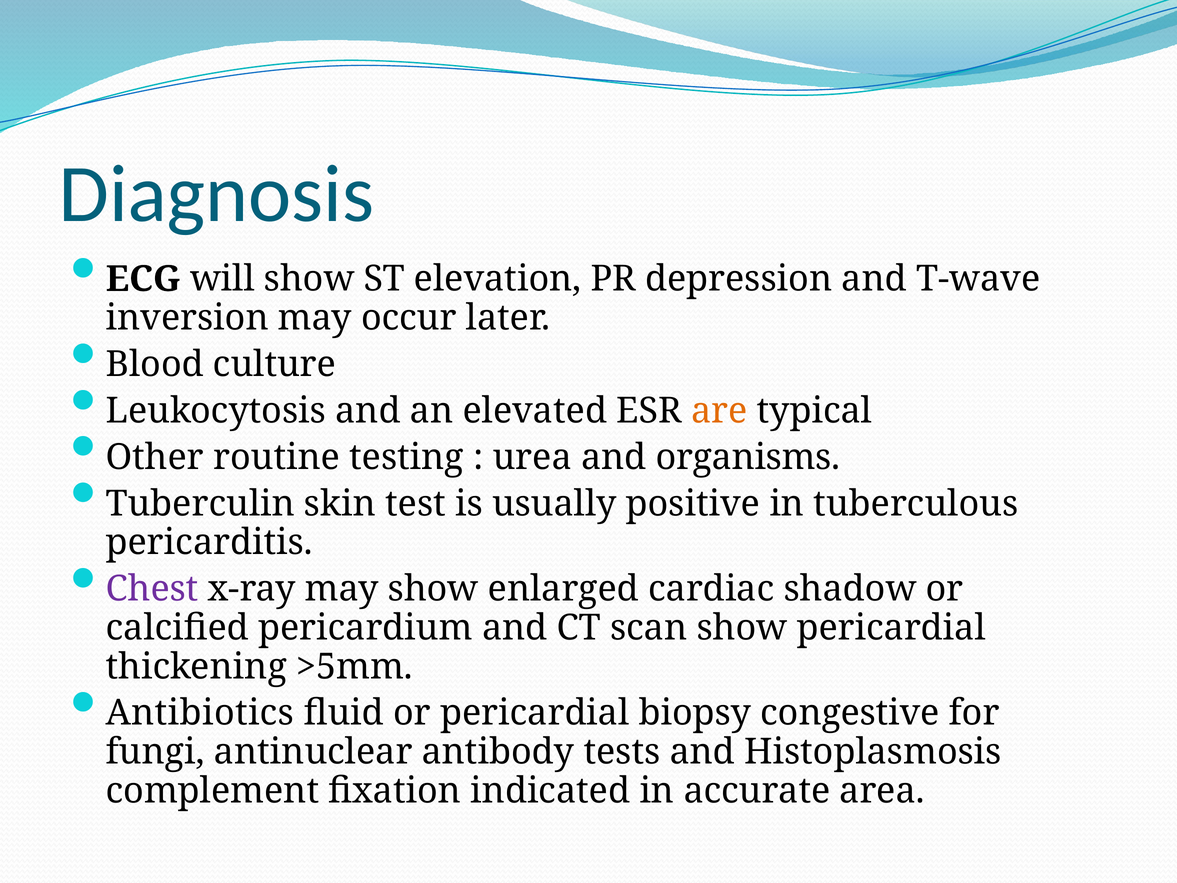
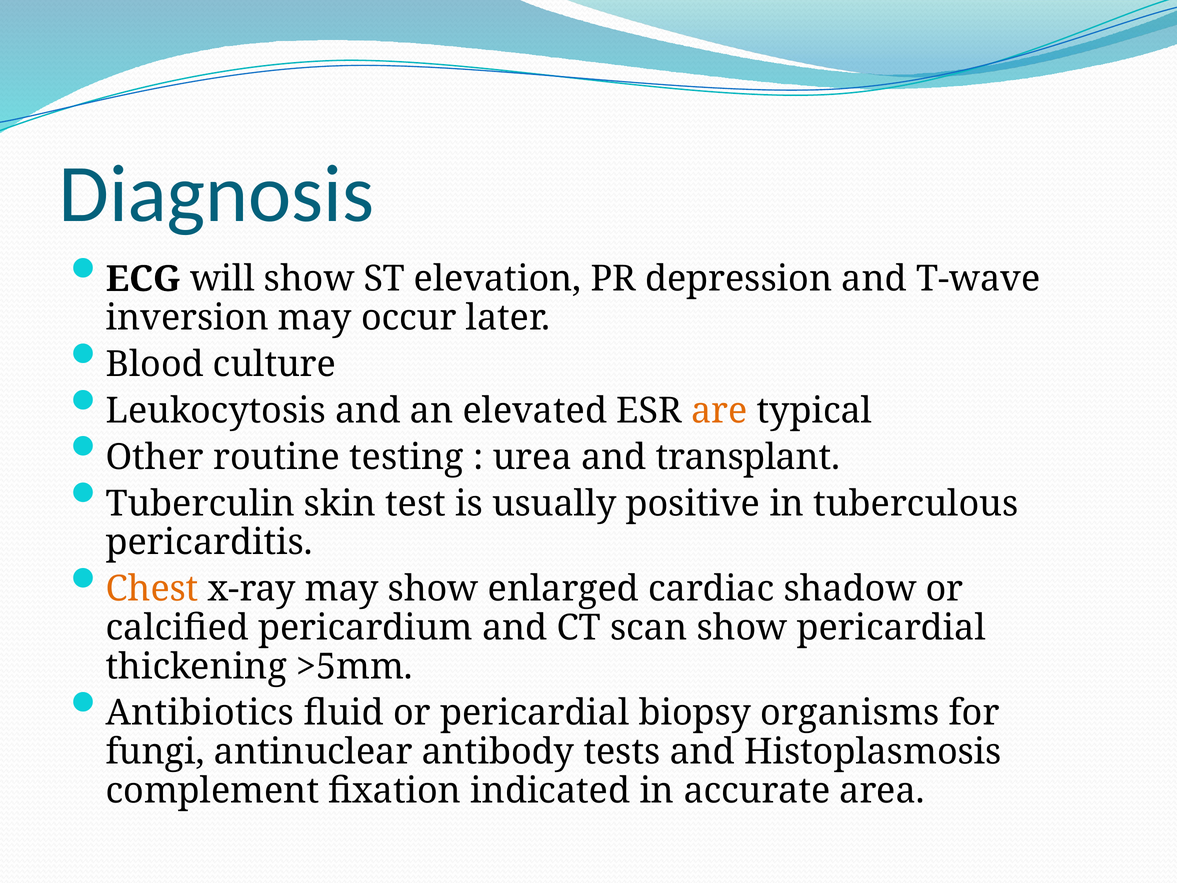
organisms: organisms -> transplant
Chest colour: purple -> orange
congestive: congestive -> organisms
